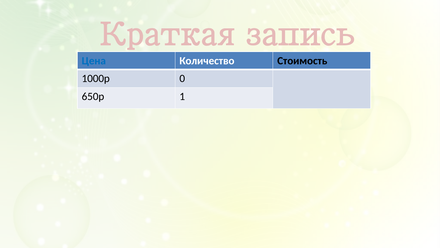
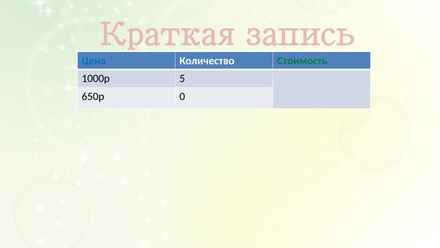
Стоимость colour: black -> green
0: 0 -> 5
1: 1 -> 0
